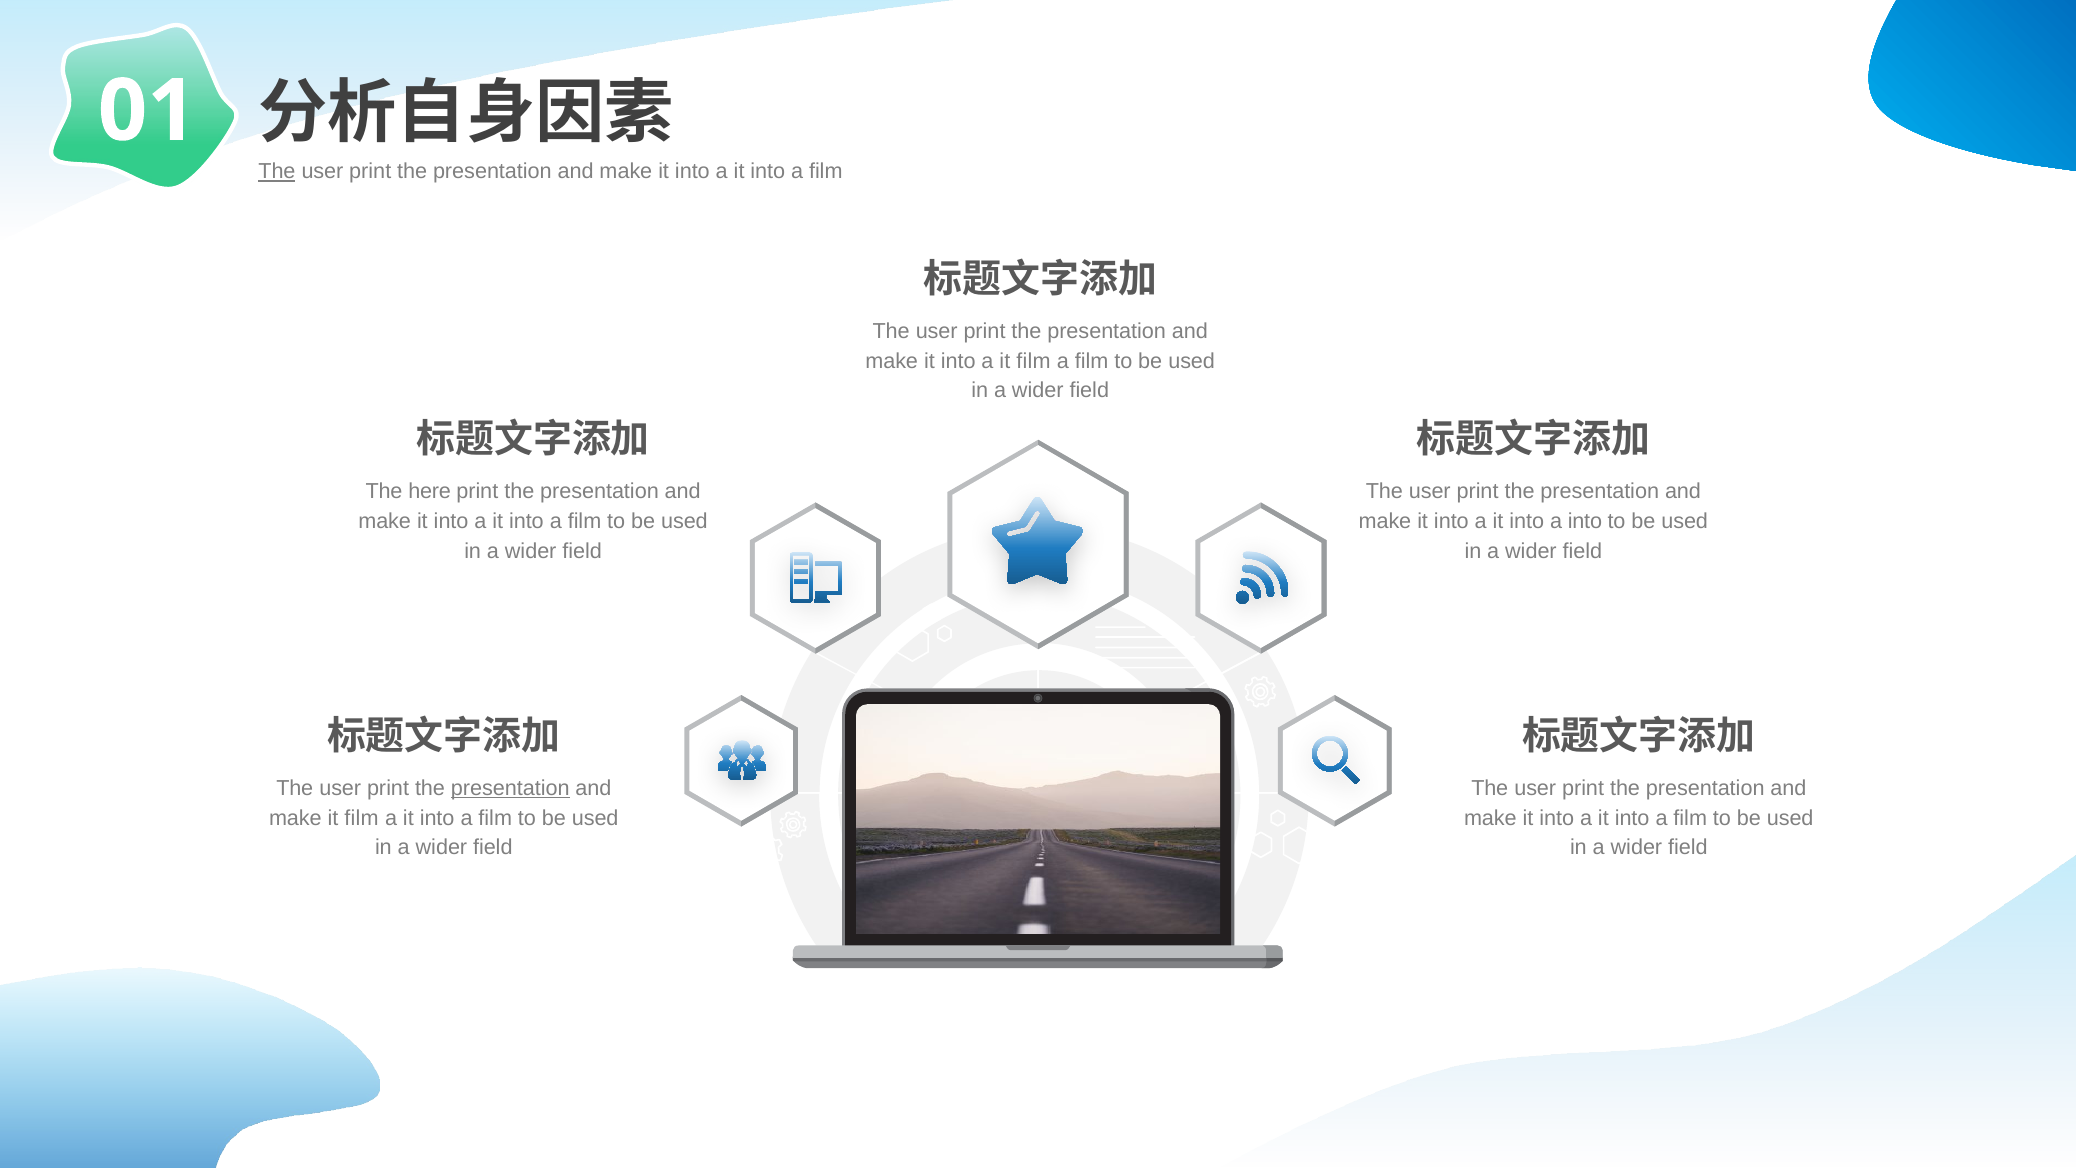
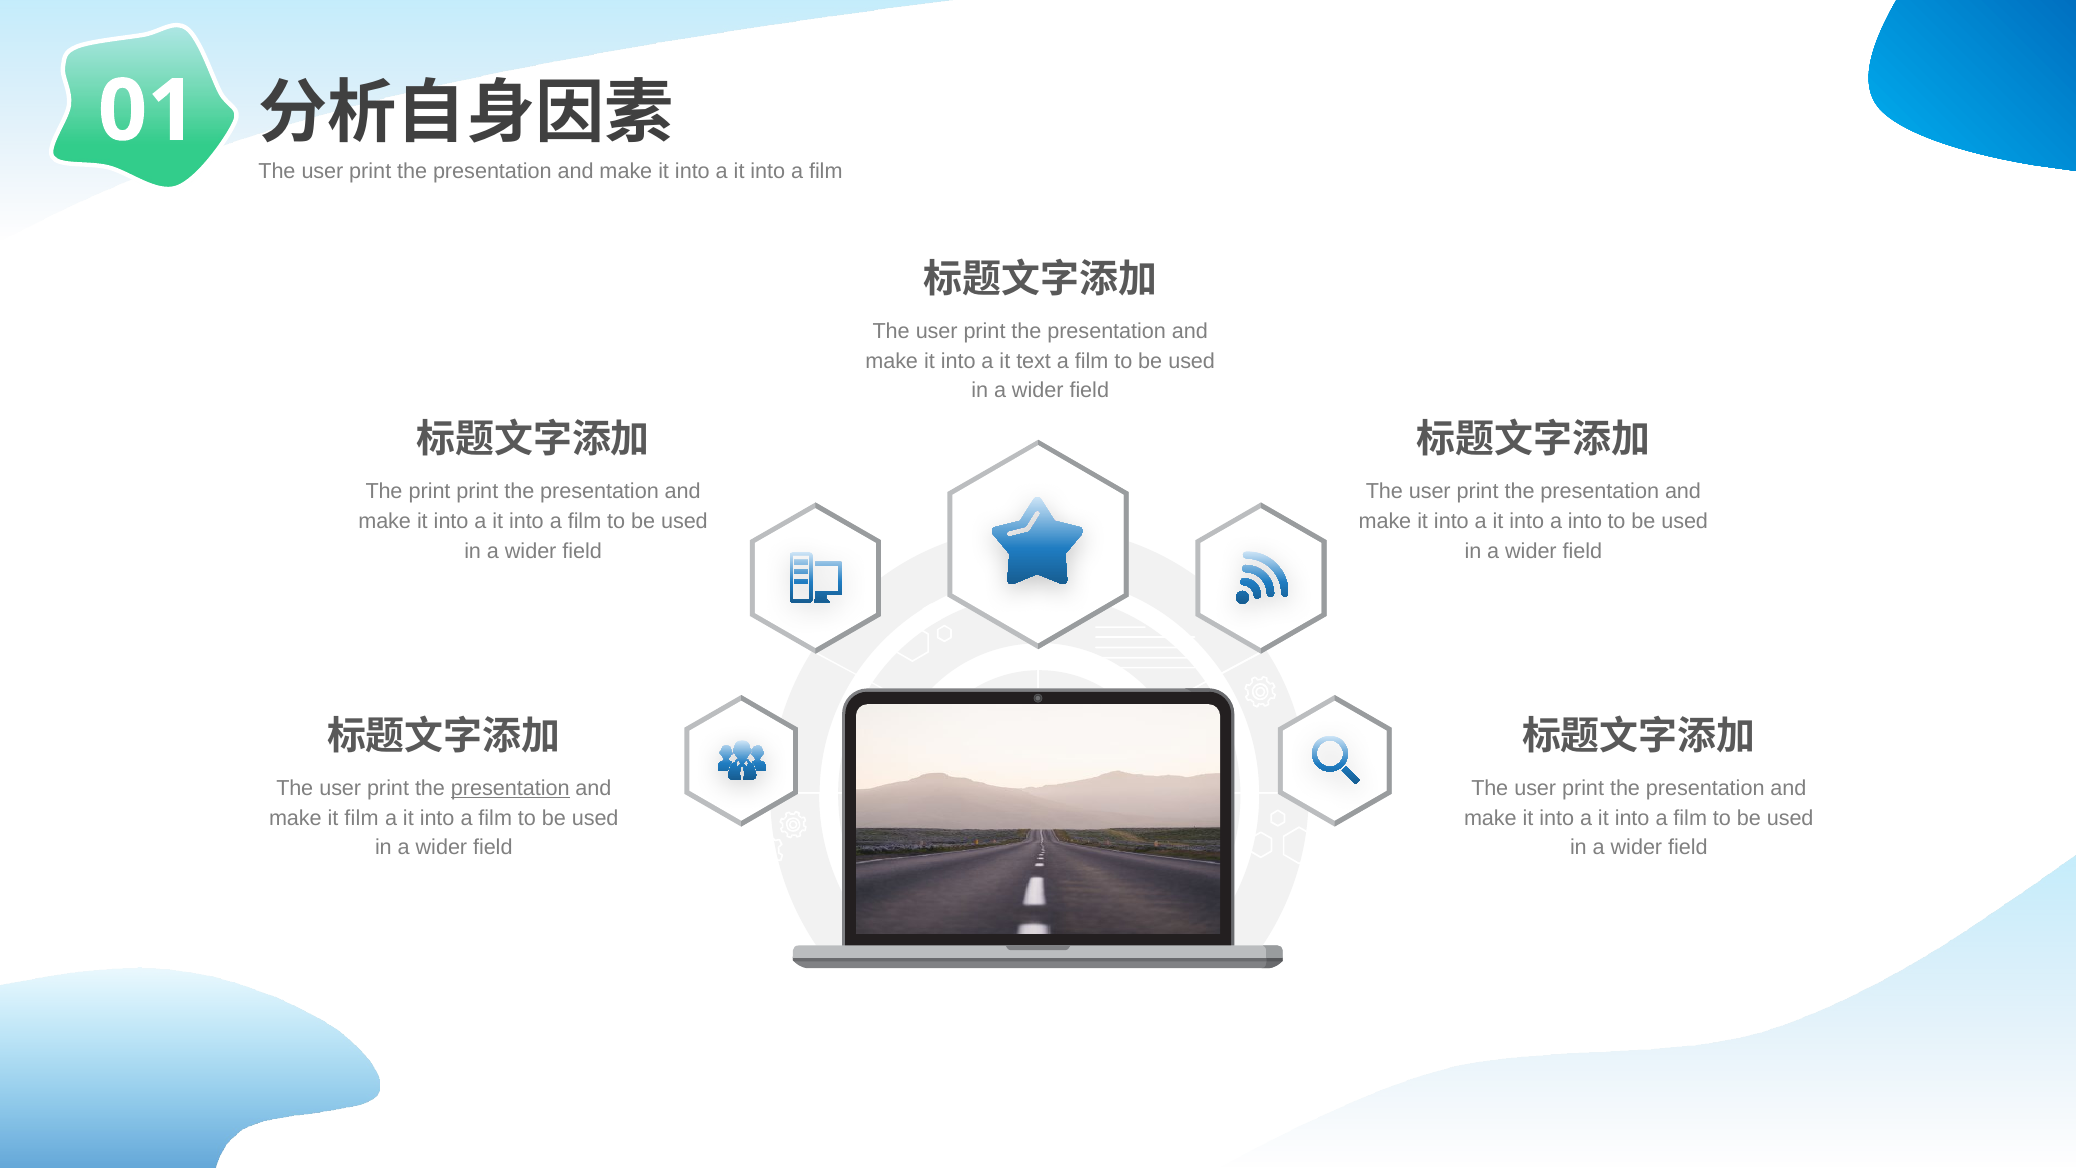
The at (277, 172) underline: present -> none
a it film: film -> text
The here: here -> print
